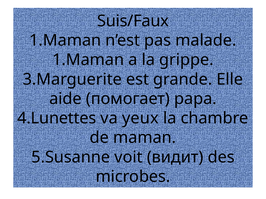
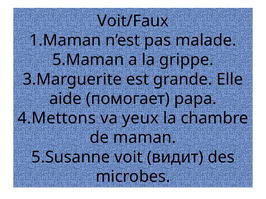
Suis/Faux: Suis/Faux -> Voit/Faux
1.Maman at (88, 60): 1.Maman -> 5.Maman
4.Lunettes: 4.Lunettes -> 4.Mettons
